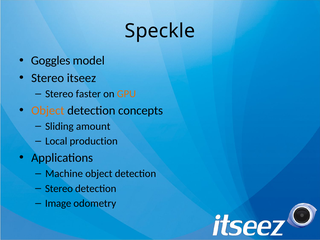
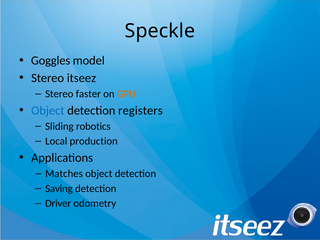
Object at (48, 110) colour: orange -> blue
concepts: concepts -> registers
amount: amount -> robotics
Machine: Machine -> Matches
Stereo at (59, 189): Stereo -> Saving
Image: Image -> Driver
